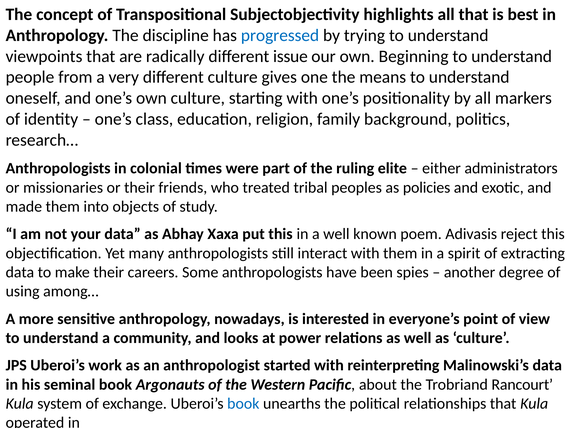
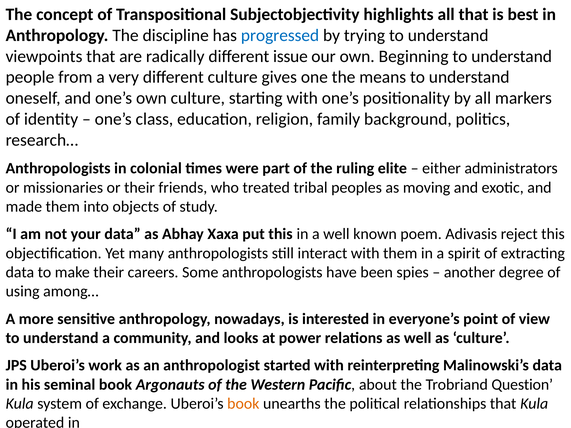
policies: policies -> moving
Rancourt: Rancourt -> Question
book at (243, 404) colour: blue -> orange
